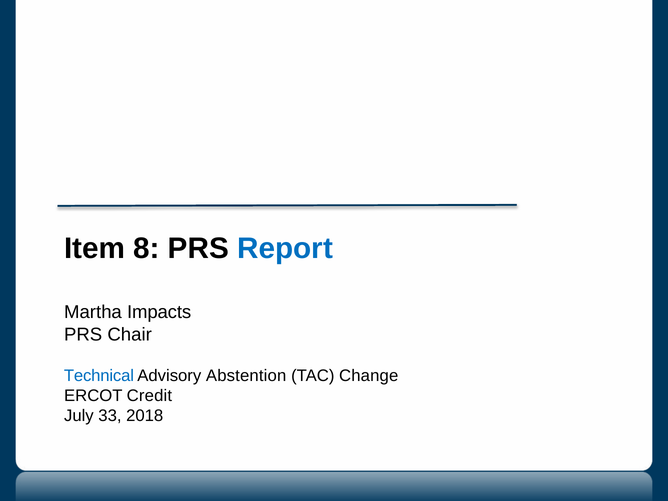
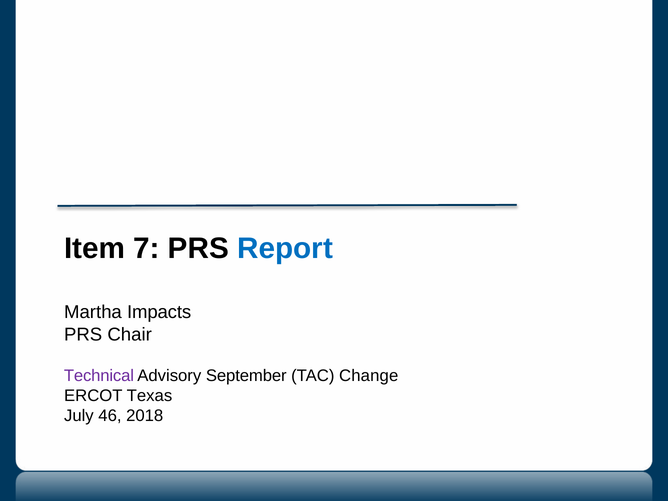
8: 8 -> 7
Technical colour: blue -> purple
Abstention: Abstention -> September
Credit: Credit -> Texas
33: 33 -> 46
